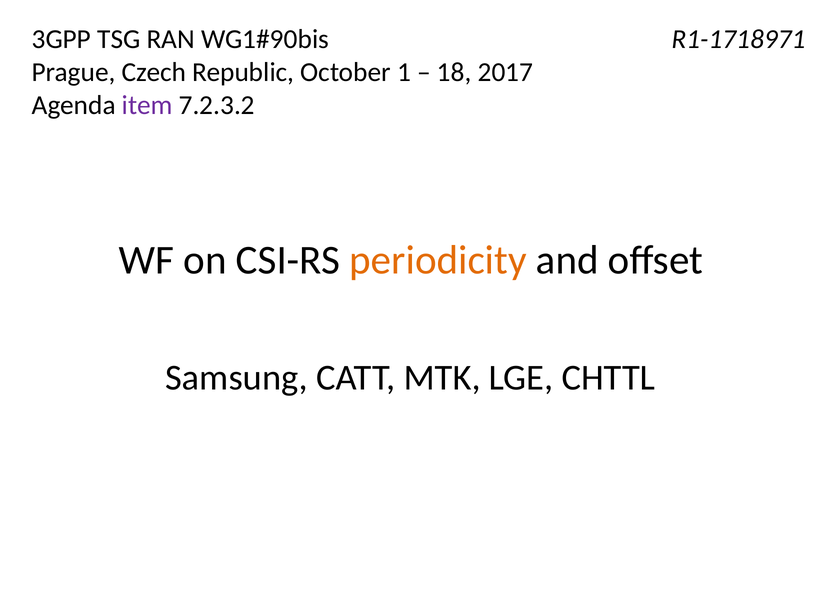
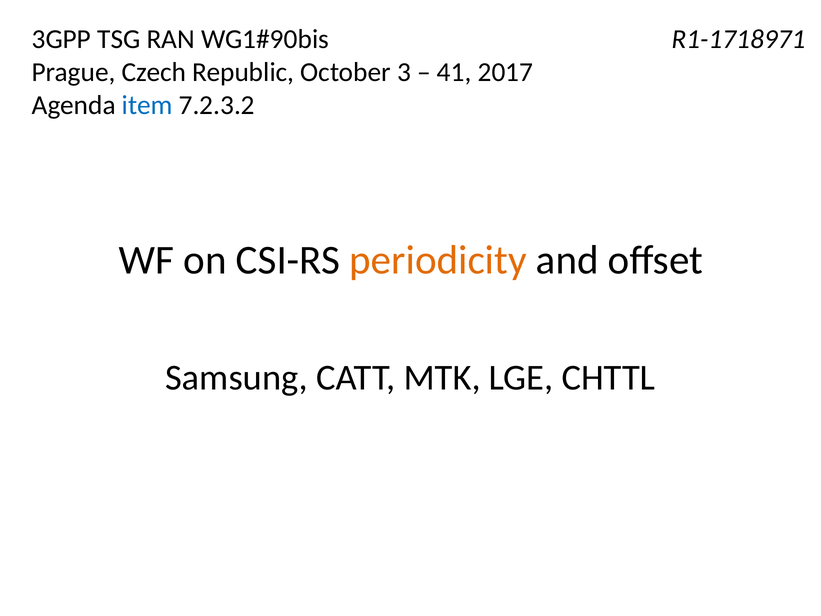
1: 1 -> 3
18: 18 -> 41
item colour: purple -> blue
